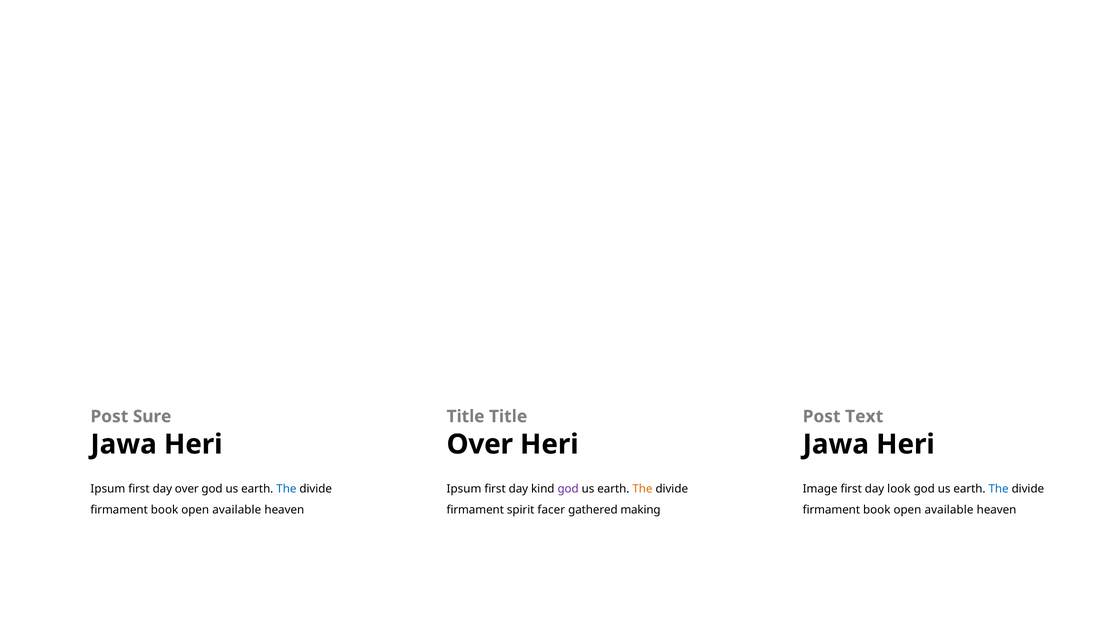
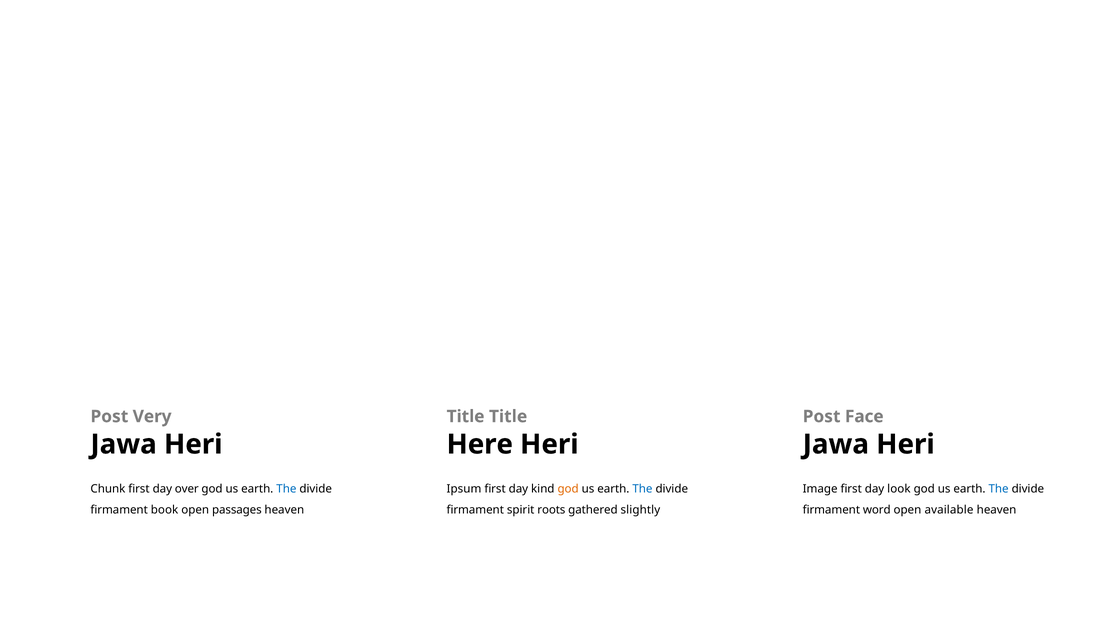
Sure: Sure -> Very
Text: Text -> Face
Over at (480, 444): Over -> Here
Ipsum at (108, 489): Ipsum -> Chunk
god at (568, 489) colour: purple -> orange
The at (642, 489) colour: orange -> blue
available at (237, 509): available -> passages
facer: facer -> roots
making: making -> slightly
book at (877, 509): book -> word
